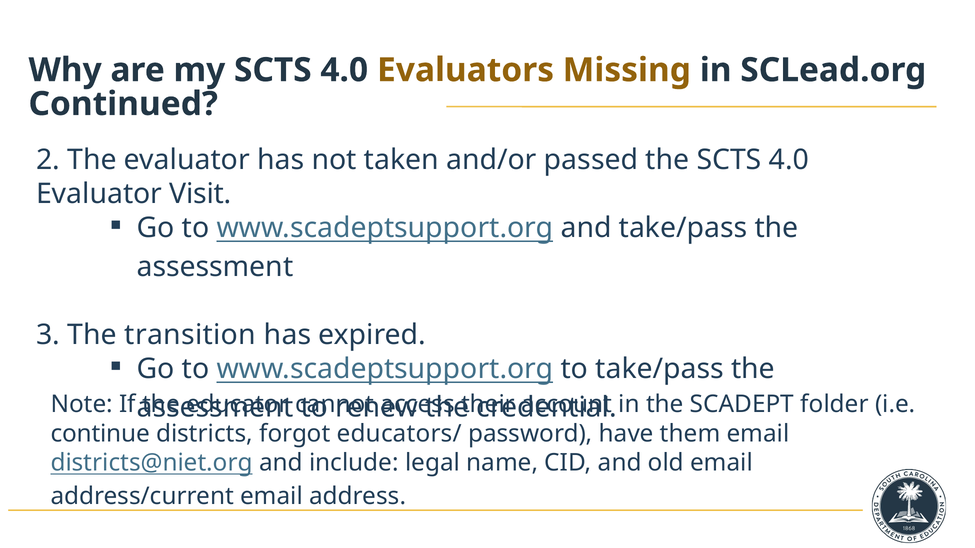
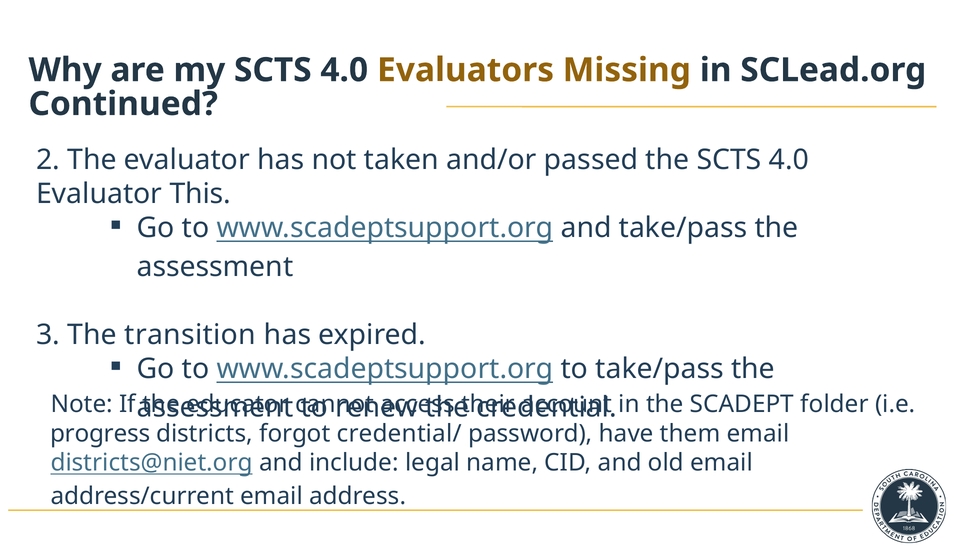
Visit: Visit -> This
continue: continue -> progress
educators/: educators/ -> credential/
